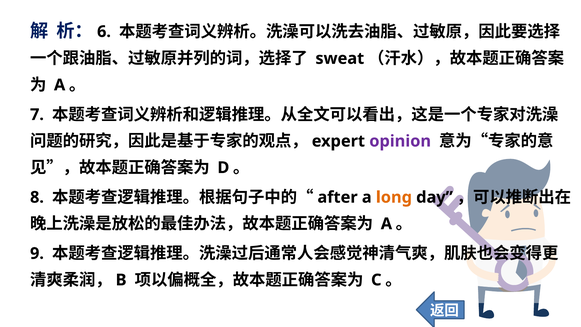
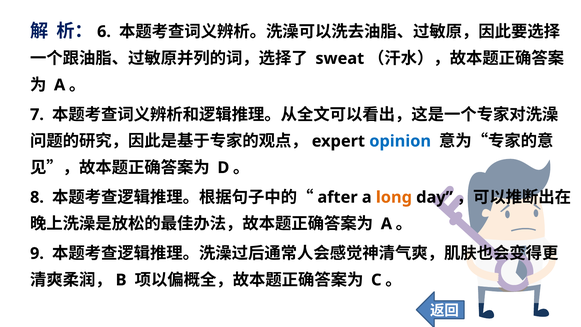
opinion colour: purple -> blue
